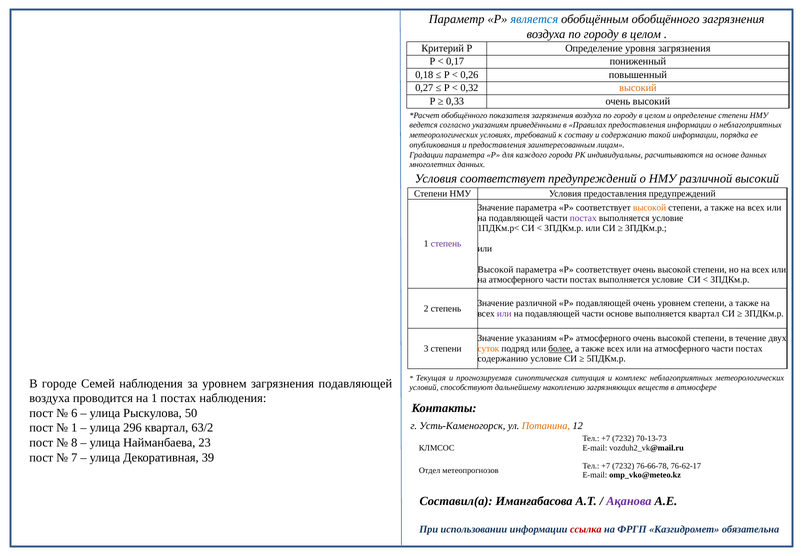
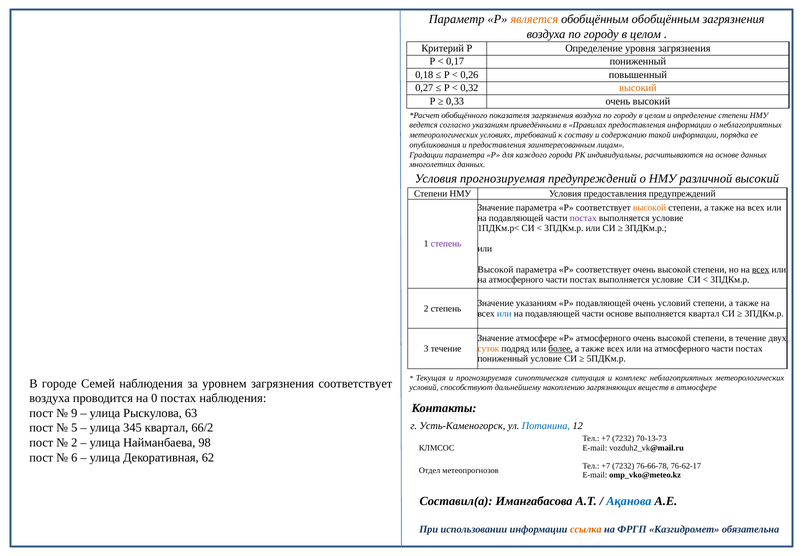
является colour: blue -> orange
обобщённым обобщённого: обобщённого -> обобщённым
Условия соответствует: соответствует -> прогнозируемая
всех at (761, 269) underline: none -> present
Значение различной: различной -> указаниям
очень уровнем: уровнем -> условий
или at (504, 314) colour: purple -> blue
Значение указаниям: указаниям -> атмосфере
3 степени: степени -> течение
содержанию at (503, 359): содержанию -> пониженный
загрязнения подавляющей: подавляющей -> соответствует
на 1: 1 -> 0
6: 6 -> 9
50: 50 -> 63
Потанина colour: orange -> blue
1 at (74, 428): 1 -> 5
296: 296 -> 345
63/2: 63/2 -> 66/2
8 at (74, 443): 8 -> 2
23: 23 -> 98
7: 7 -> 6
39: 39 -> 62
Ақанова colour: purple -> blue
ссылка colour: red -> orange
